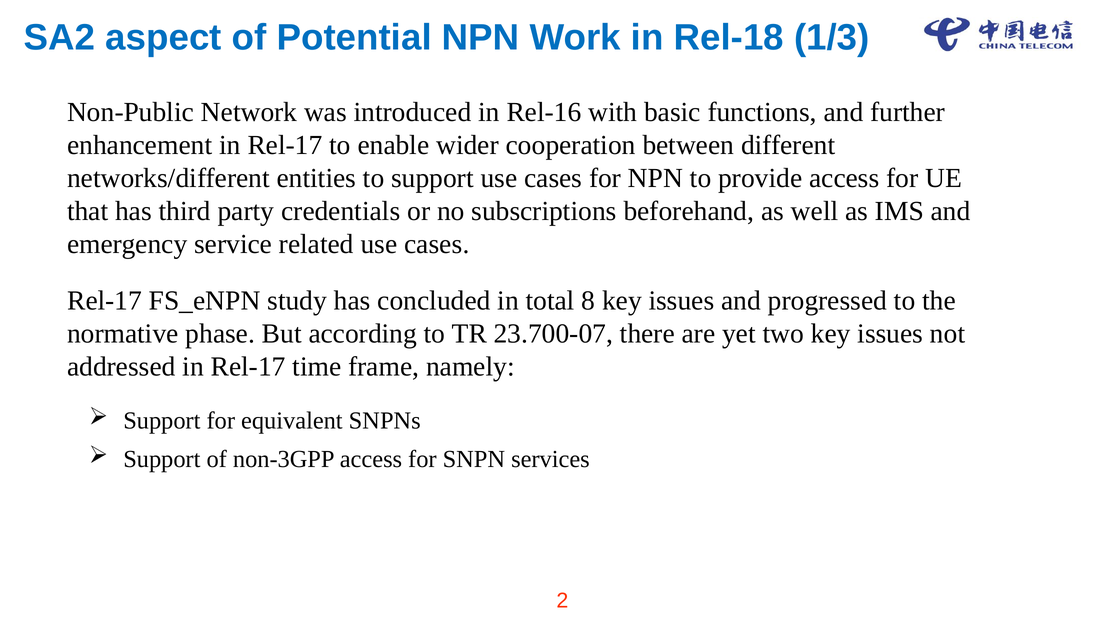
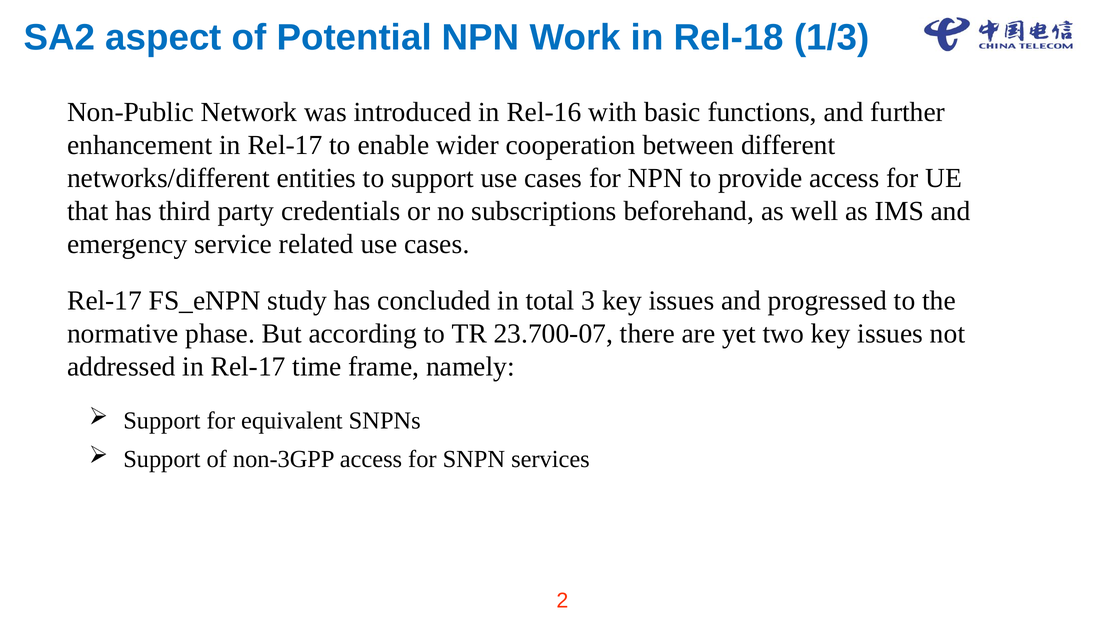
8: 8 -> 3
